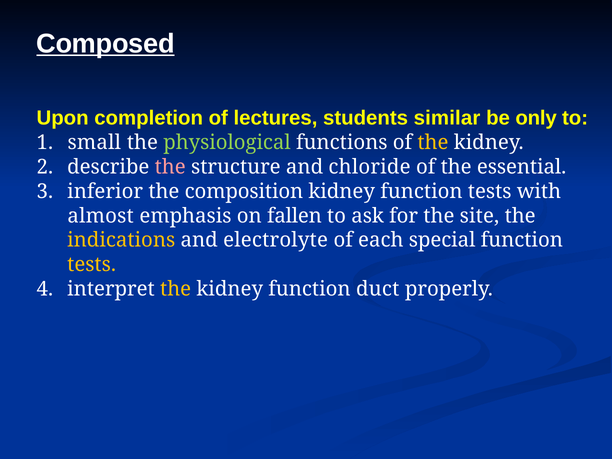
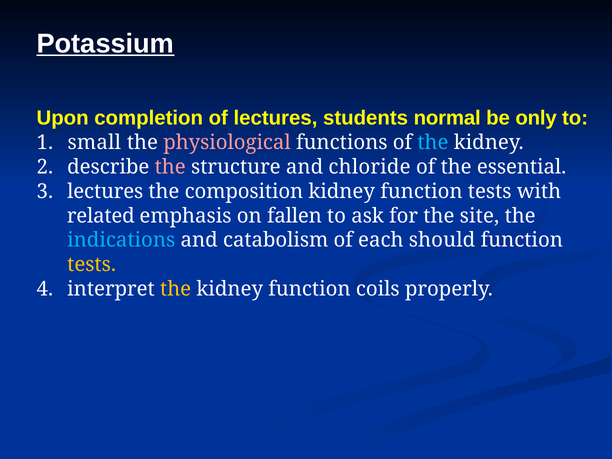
Composed: Composed -> Potassium
similar: similar -> normal
physiological colour: light green -> pink
the at (433, 142) colour: yellow -> light blue
inferior at (105, 191): inferior -> lectures
almost: almost -> related
indications colour: yellow -> light blue
electrolyte: electrolyte -> catabolism
special: special -> should
duct: duct -> coils
